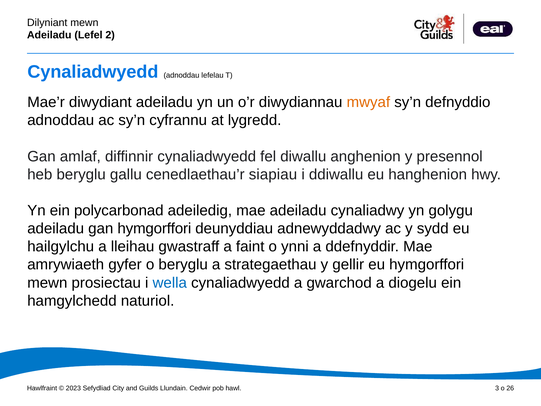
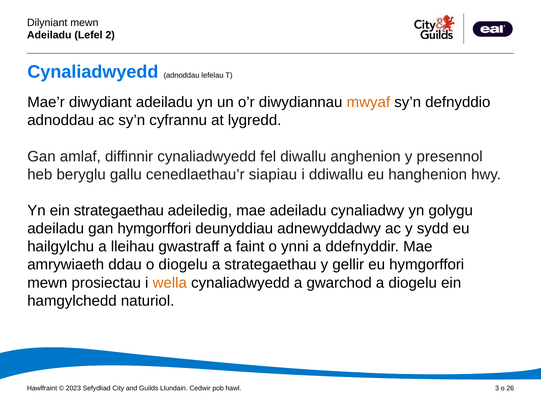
ein polycarbonad: polycarbonad -> strategaethau
gyfer: gyfer -> ddau
o beryglu: beryglu -> diogelu
wella colour: blue -> orange
